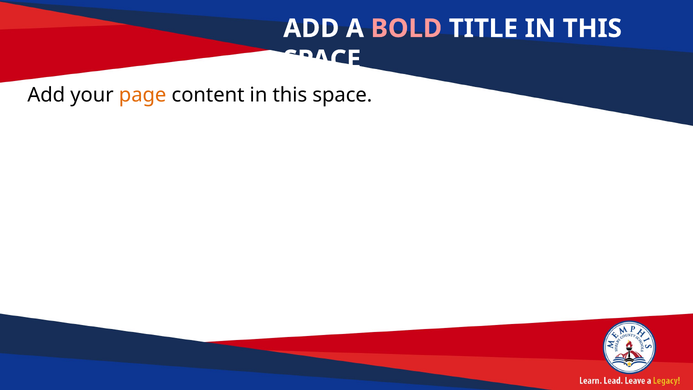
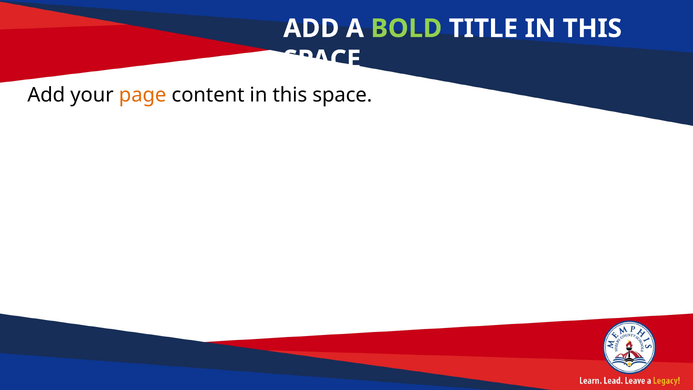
BOLD colour: pink -> light green
